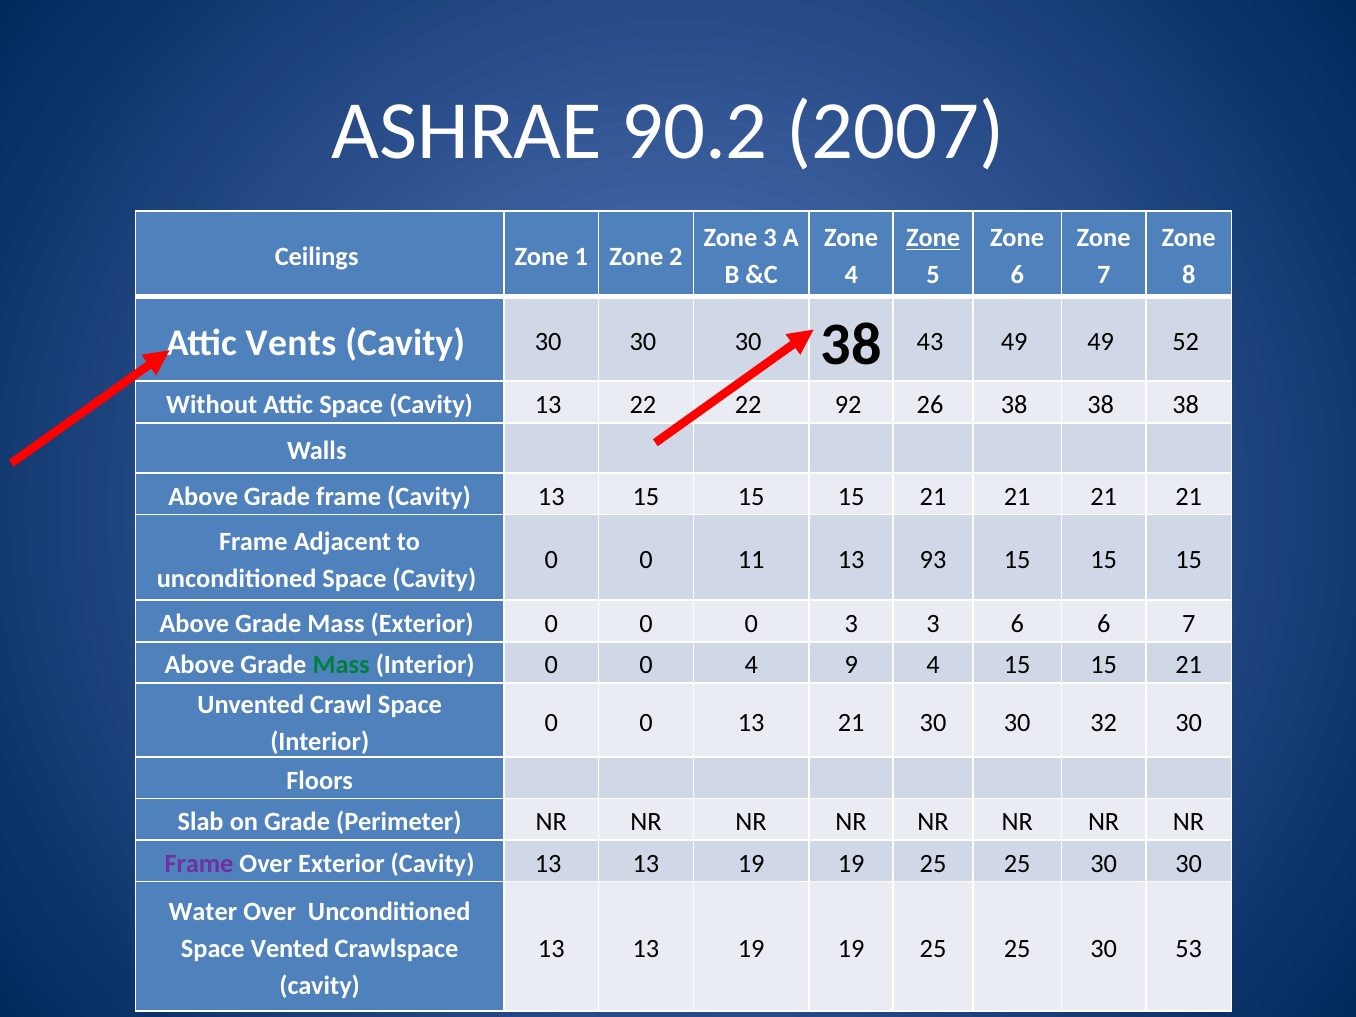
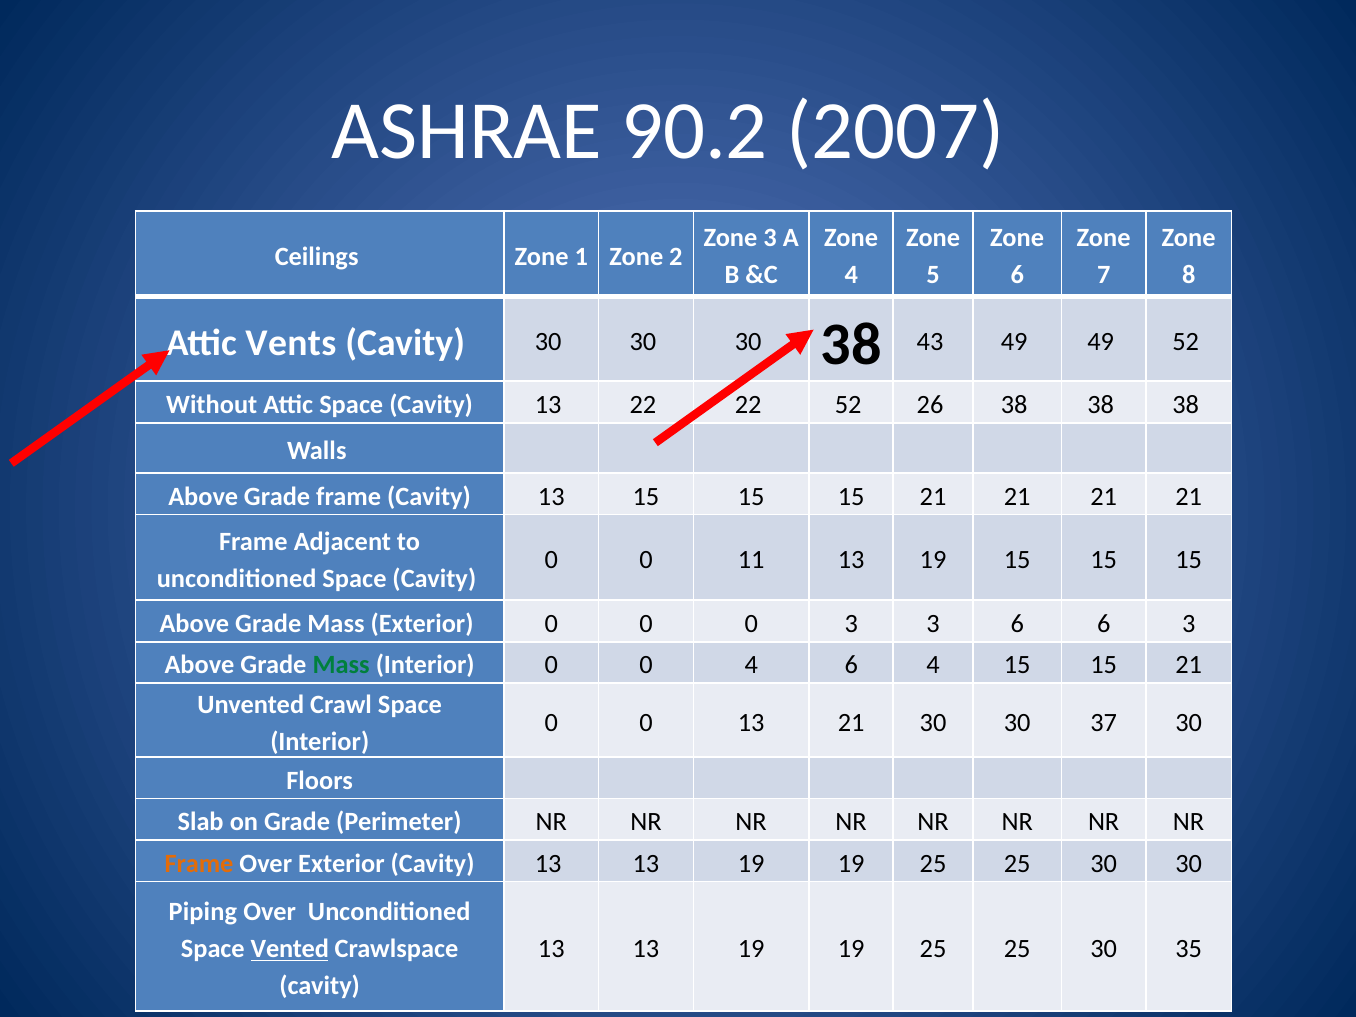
Zone at (933, 238) underline: present -> none
92 at (848, 405): 92 -> 52
11 13 93: 93 -> 19
6 7: 7 -> 3
4 9: 9 -> 6
32: 32 -> 37
Frame at (199, 864) colour: purple -> orange
Water: Water -> Piping
Vented underline: none -> present
53: 53 -> 35
